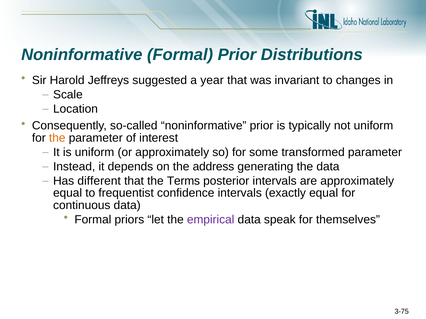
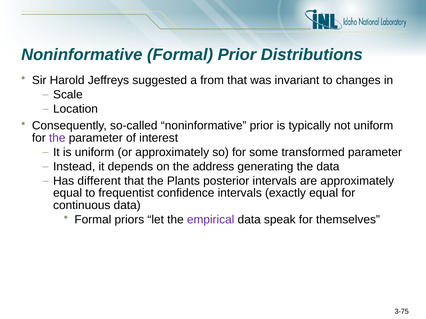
year: year -> from
the at (57, 138) colour: orange -> purple
Terms: Terms -> Plants
